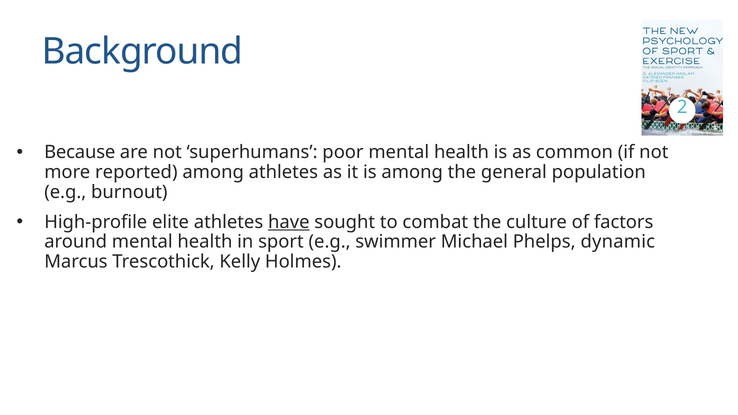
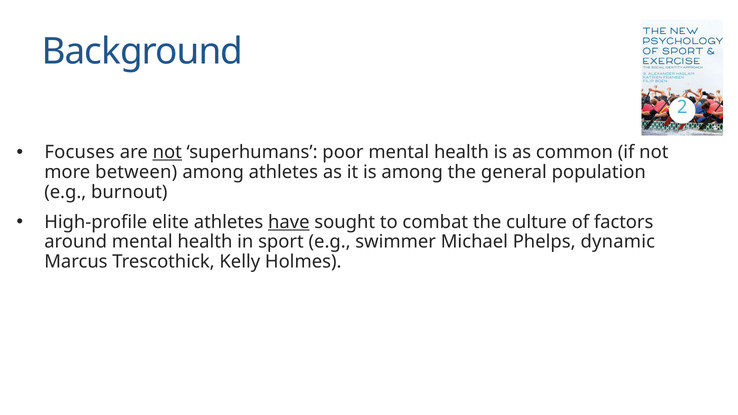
Because: Because -> Focuses
not at (167, 152) underline: none -> present
reported: reported -> between
